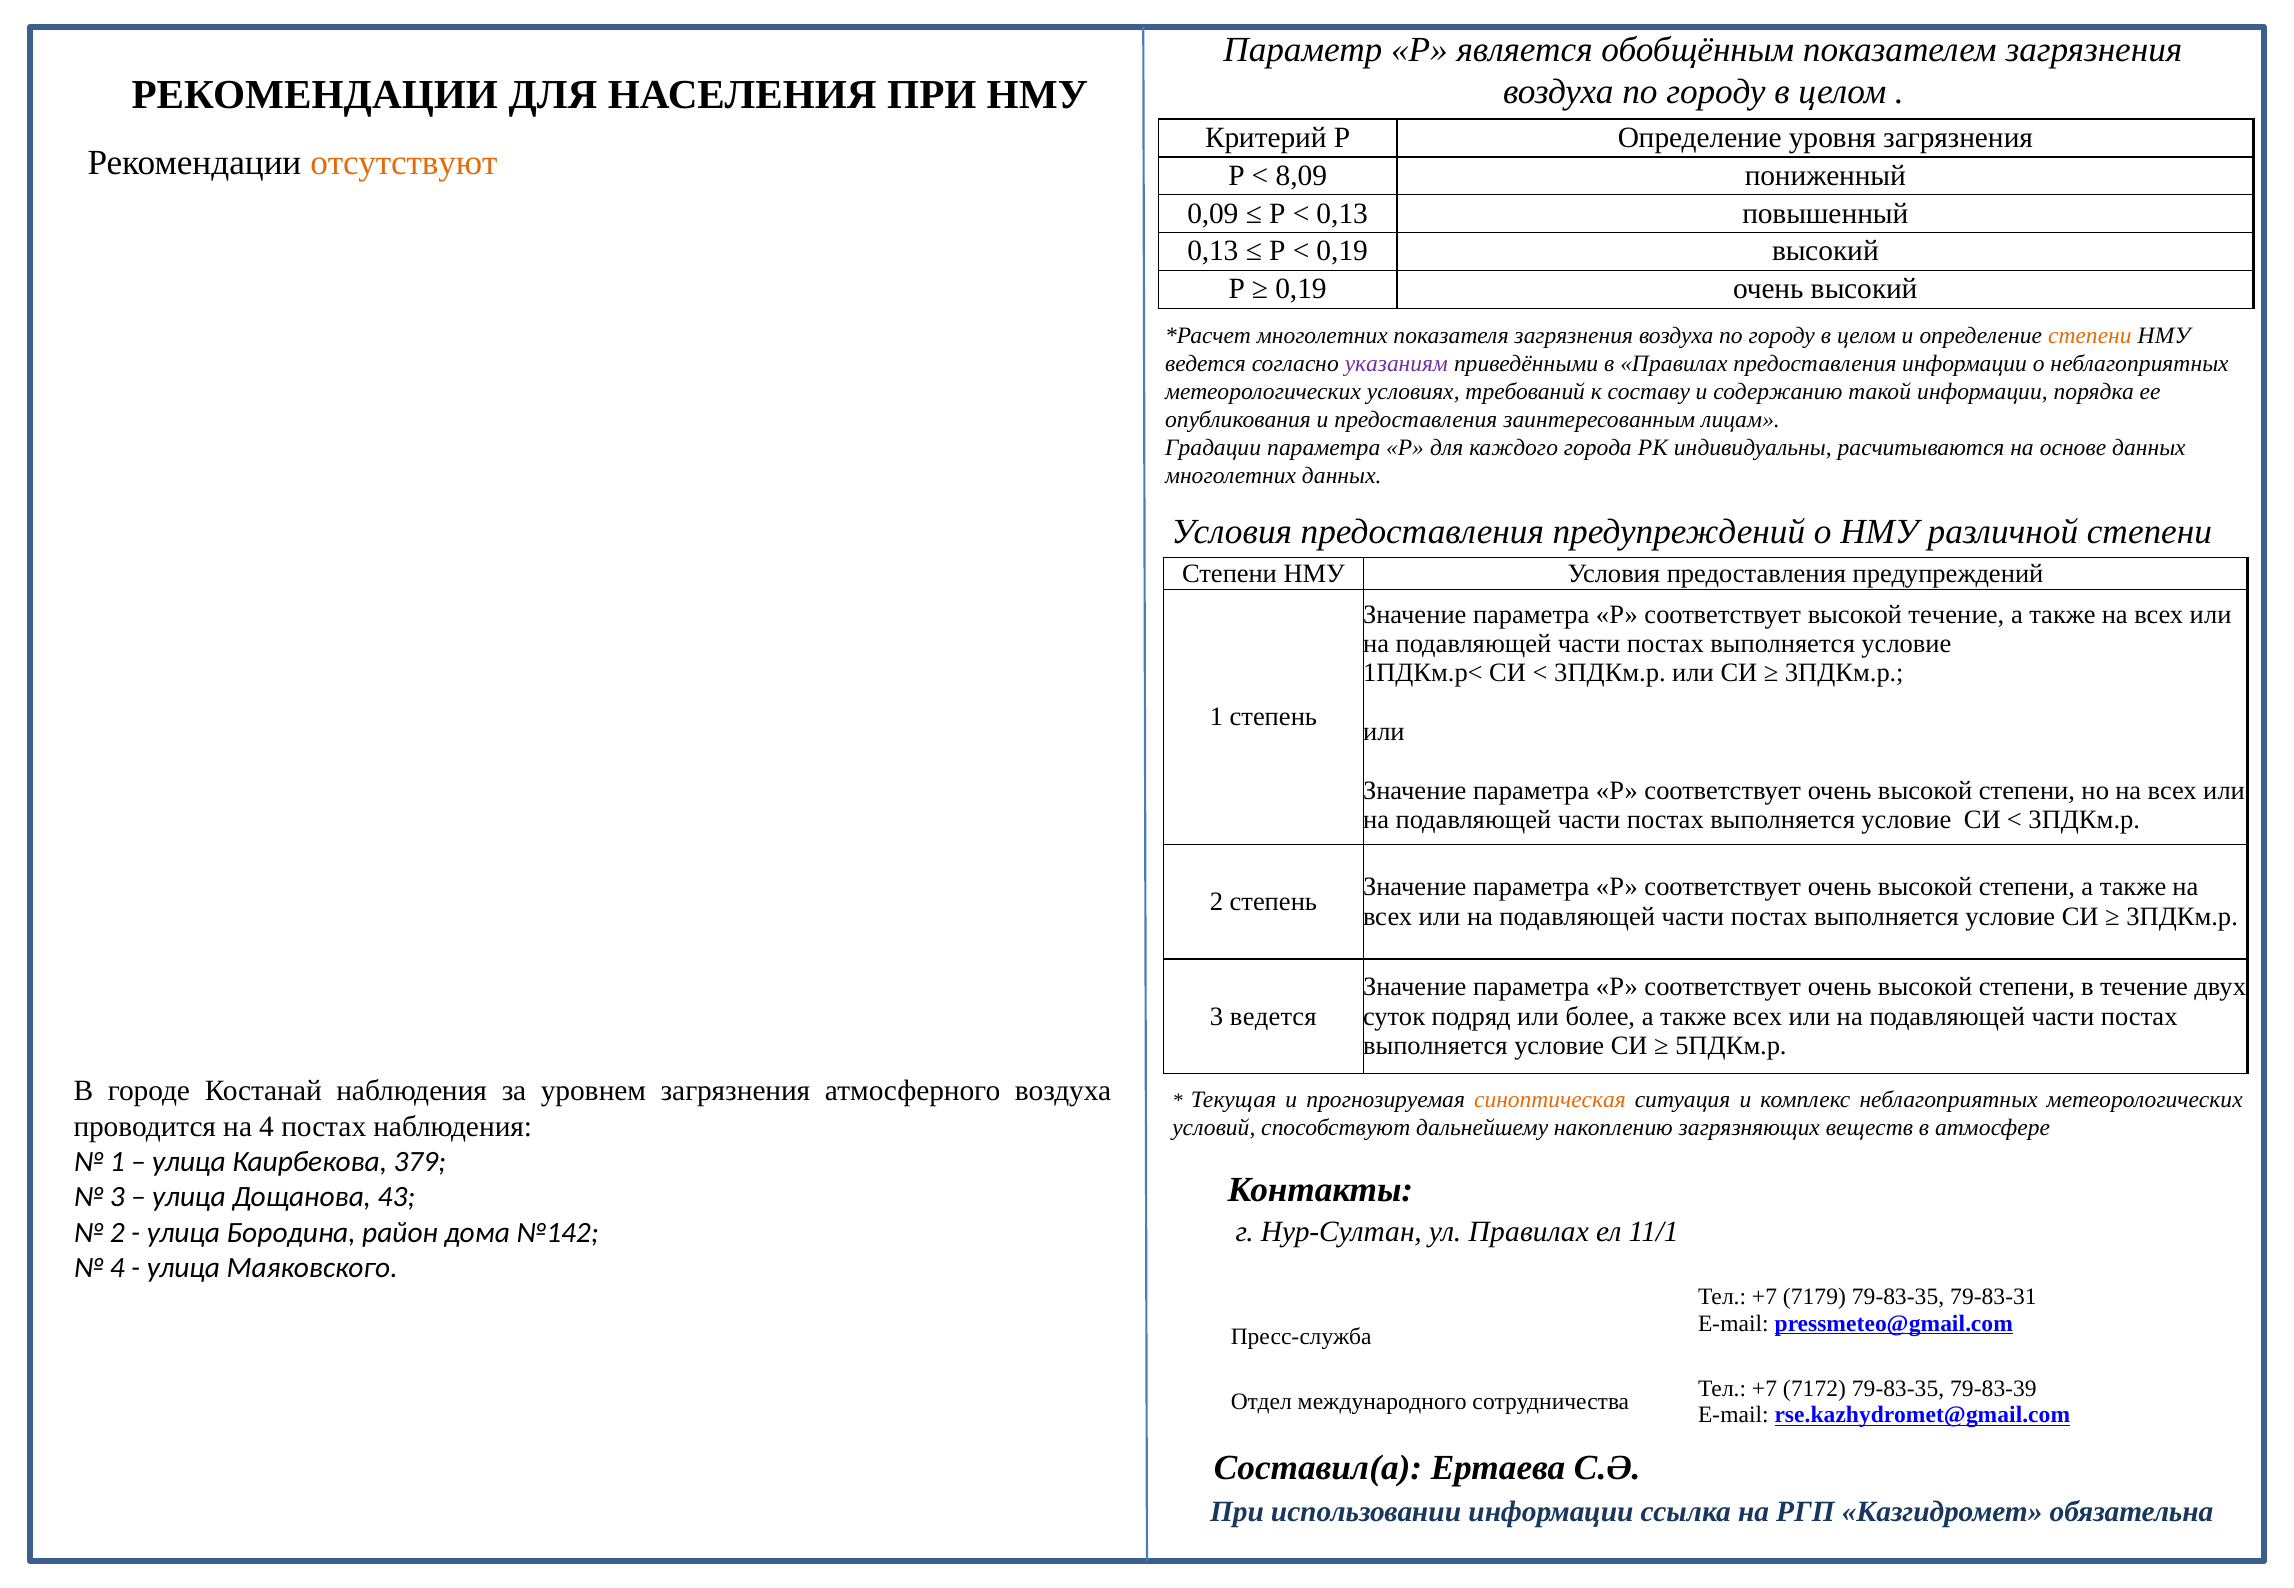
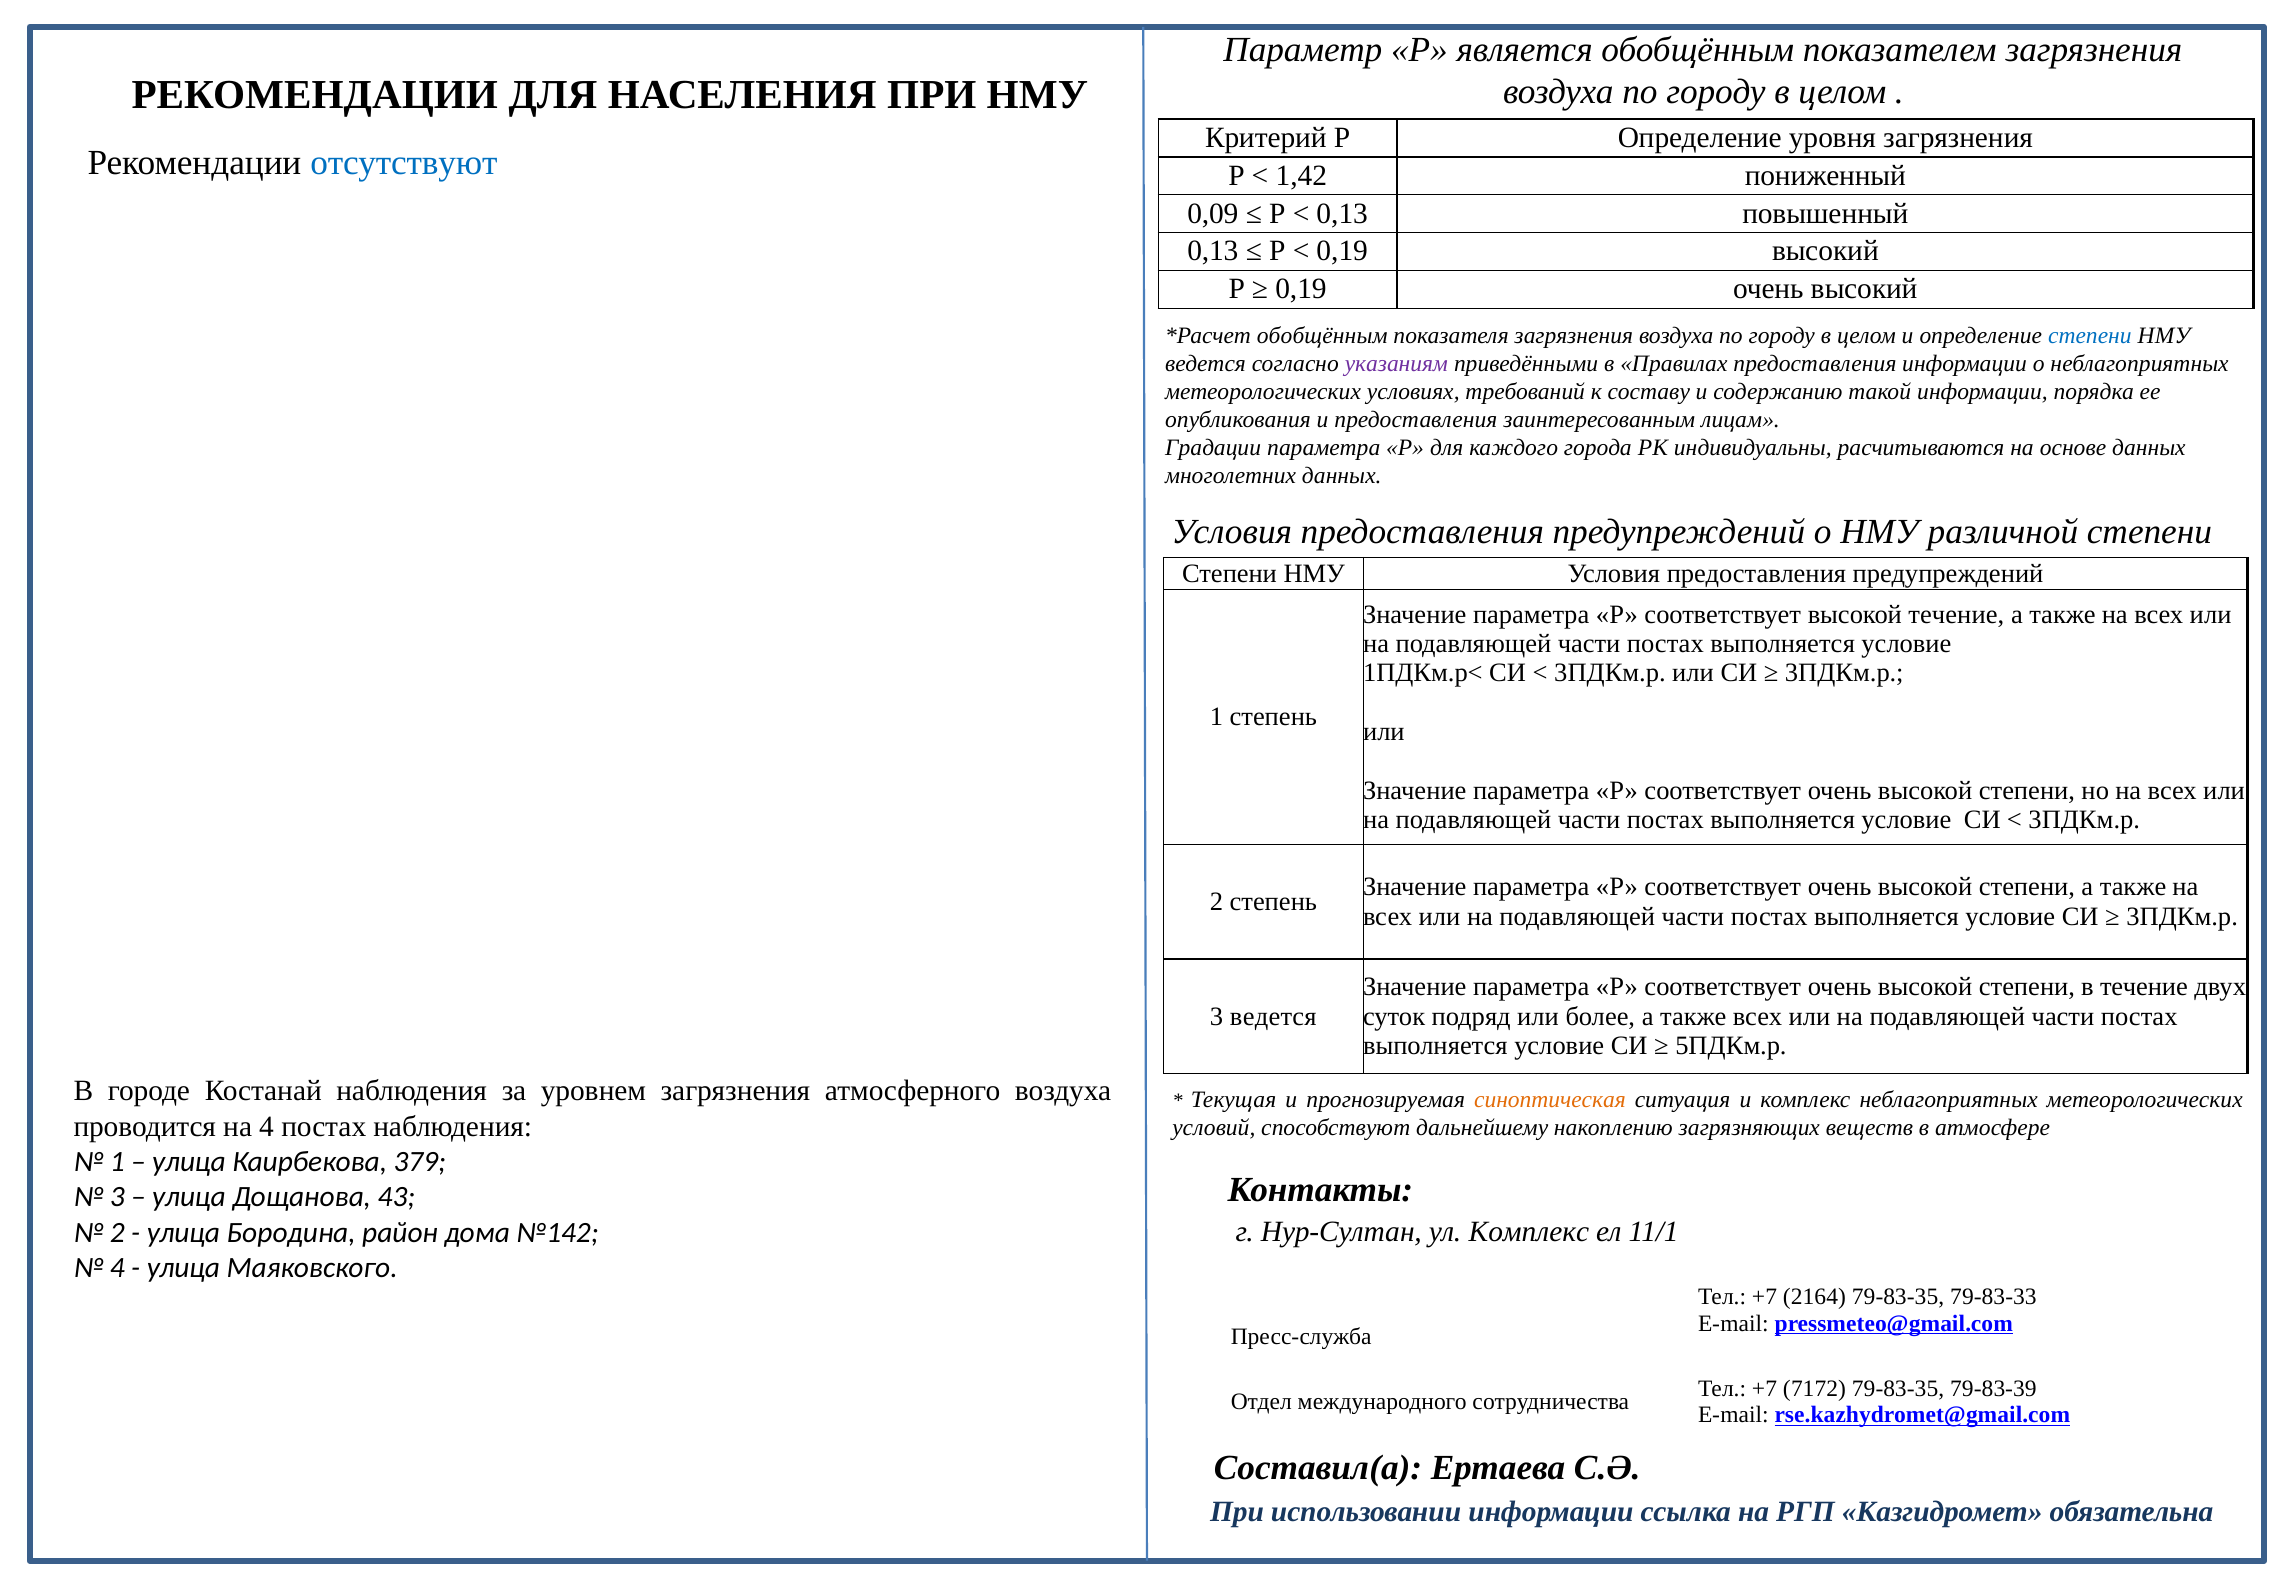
отсутствуют colour: orange -> blue
8,09: 8,09 -> 1,42
многолетних at (1322, 335): многолетних -> обобщённым
степени at (2090, 335) colour: orange -> blue
ул Правилах: Правилах -> Комплекс
7179: 7179 -> 2164
79-83-31: 79-83-31 -> 79-83-33
